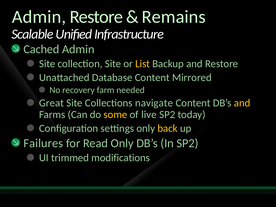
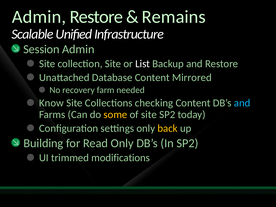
Cached: Cached -> Session
List colour: yellow -> white
Great: Great -> Know
navigate: navigate -> checking
and at (242, 103) colour: yellow -> light blue
of live: live -> site
Failures: Failures -> Building
